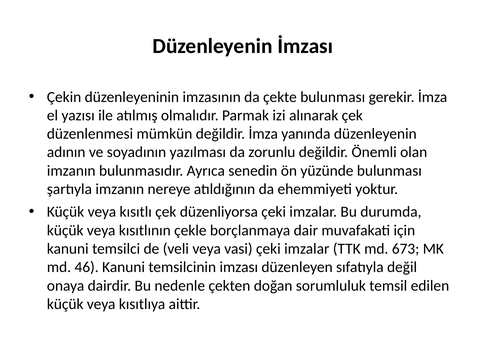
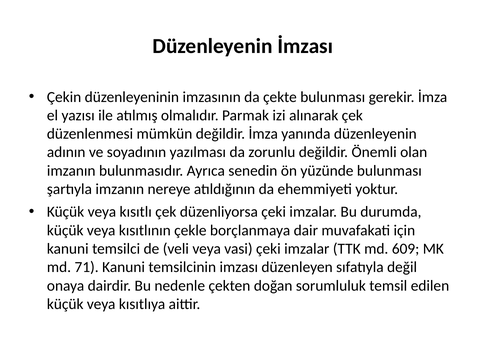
673: 673 -> 609
46: 46 -> 71
